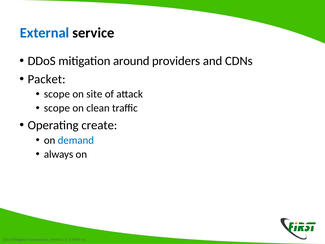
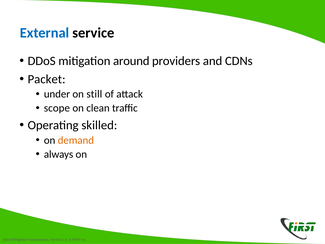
scope at (57, 94): scope -> under
site: site -> still
create: create -> skilled
demand colour: blue -> orange
